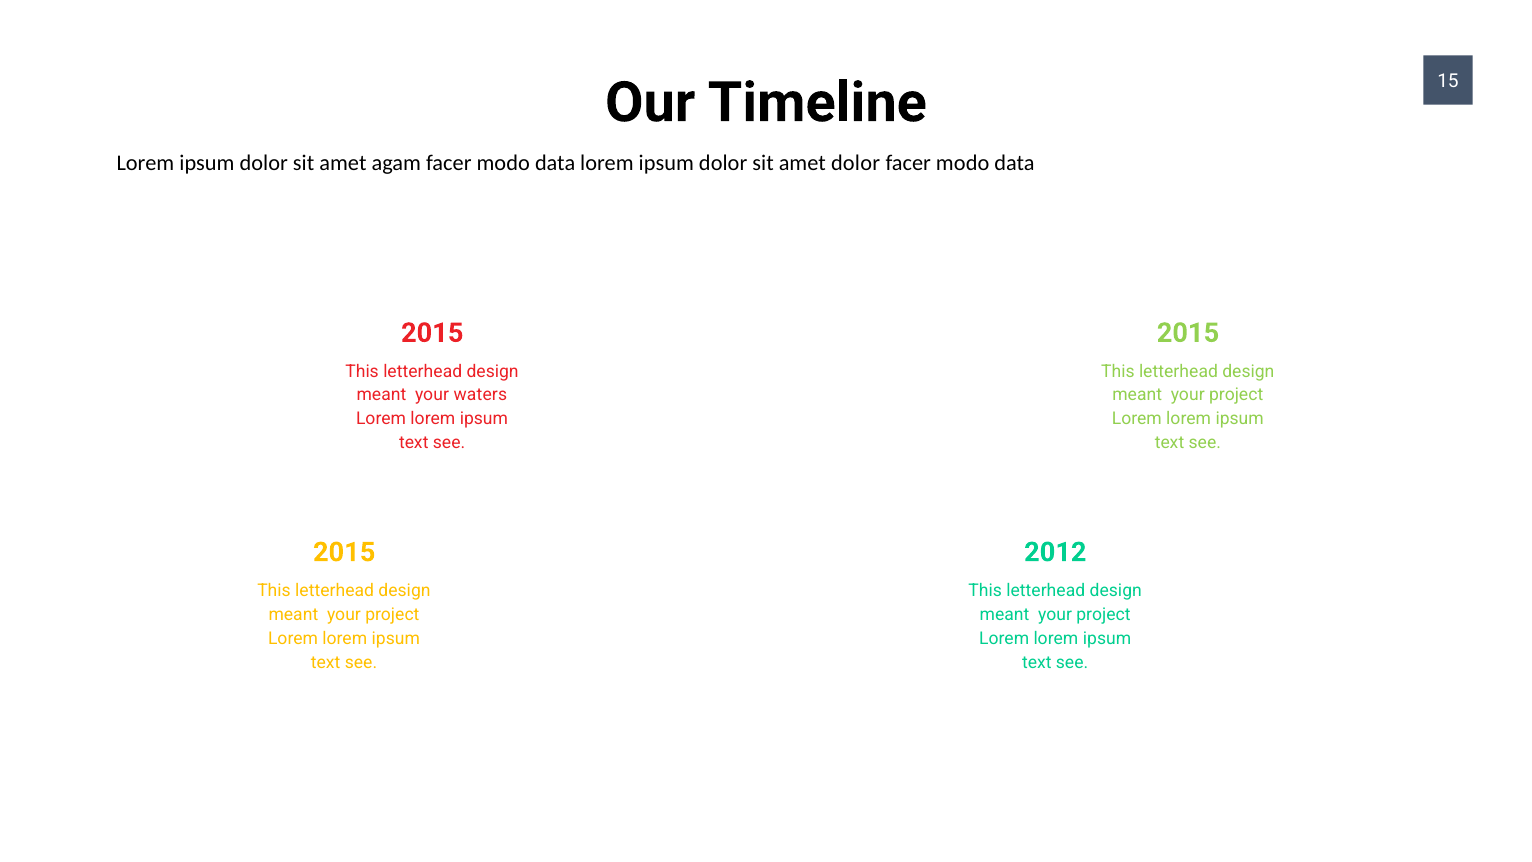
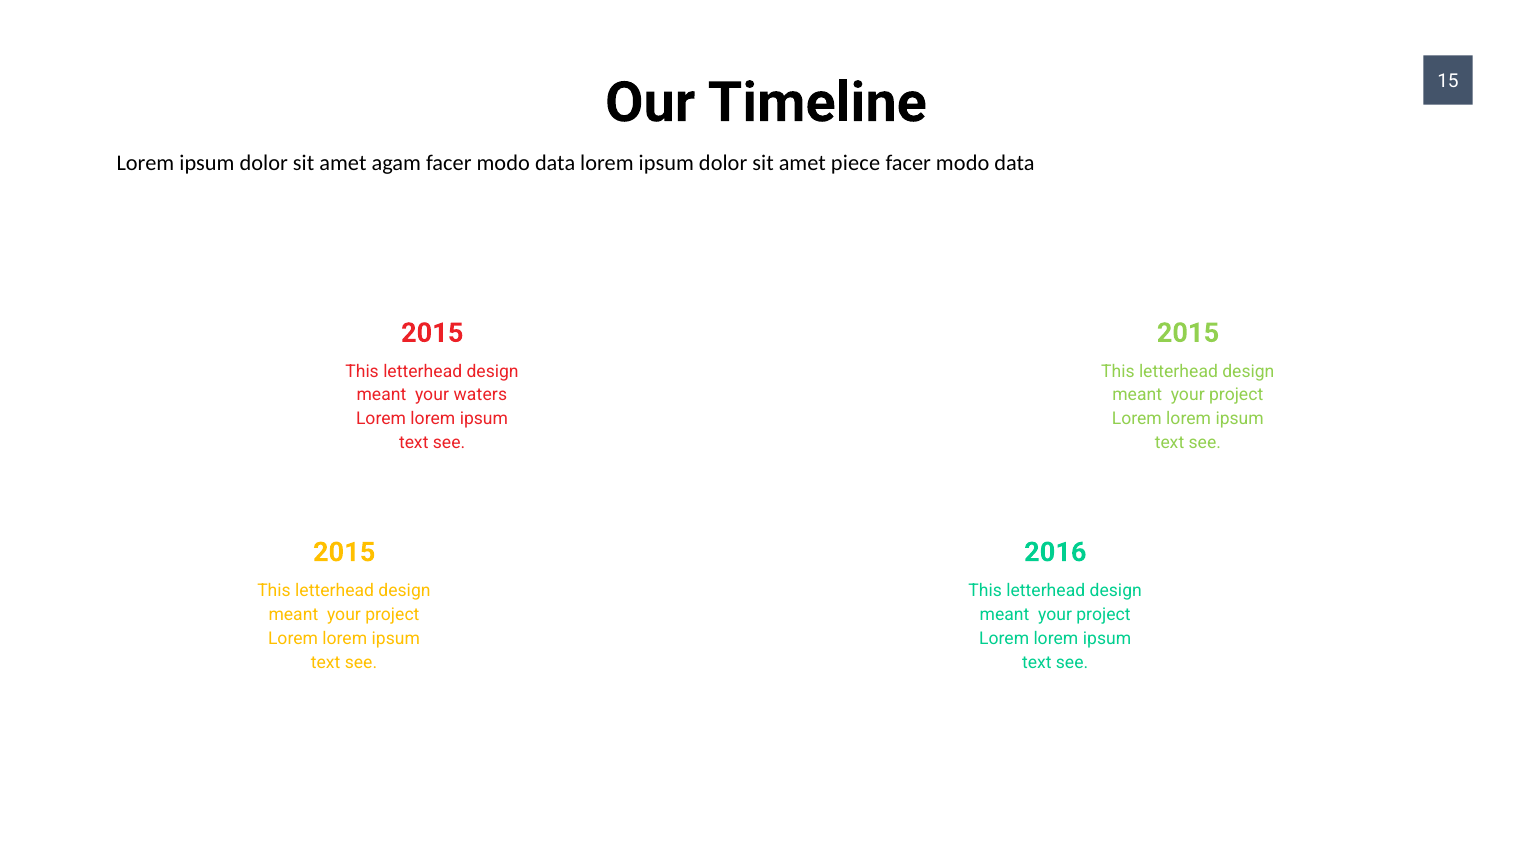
amet dolor: dolor -> piece
2012: 2012 -> 2016
